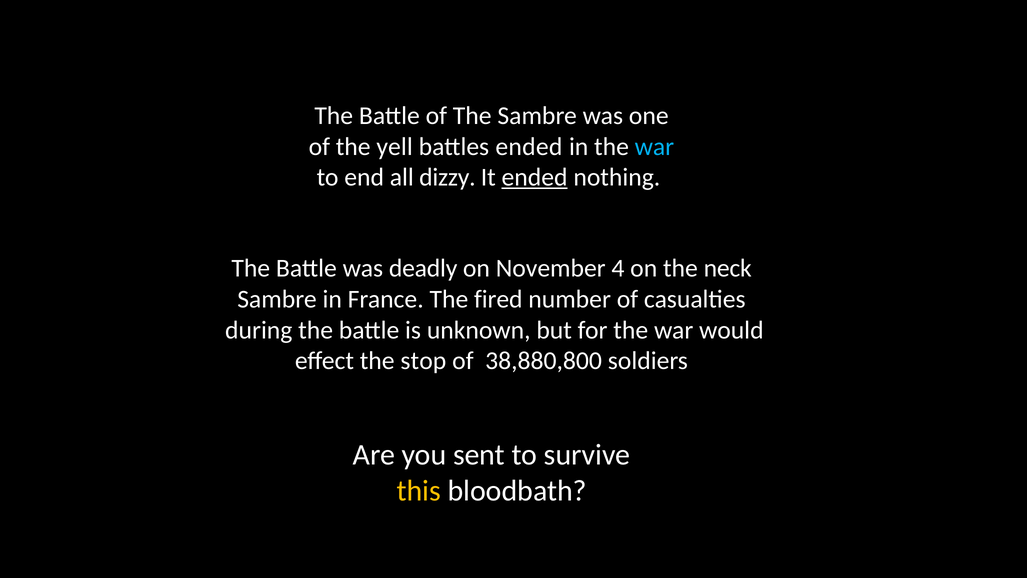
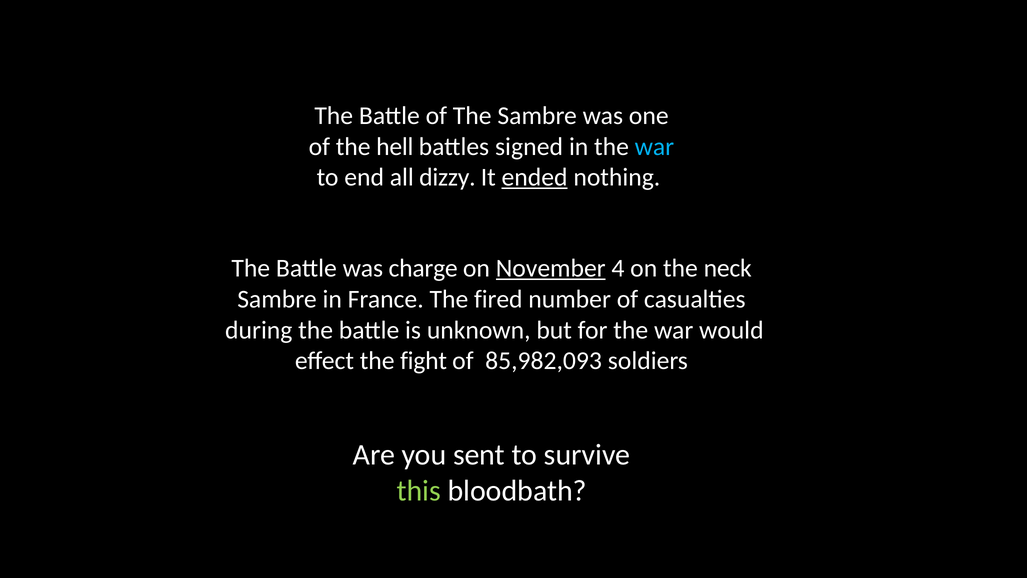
yell: yell -> hell
battles ended: ended -> signed
deadly: deadly -> charge
November underline: none -> present
stop: stop -> fight
38,880,800: 38,880,800 -> 85,982,093
this colour: yellow -> light green
